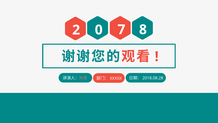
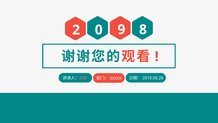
7: 7 -> 9
